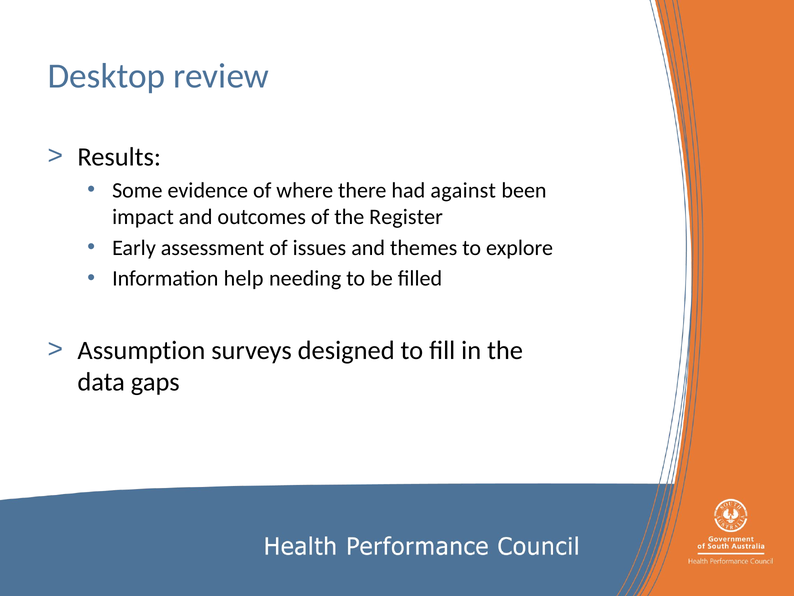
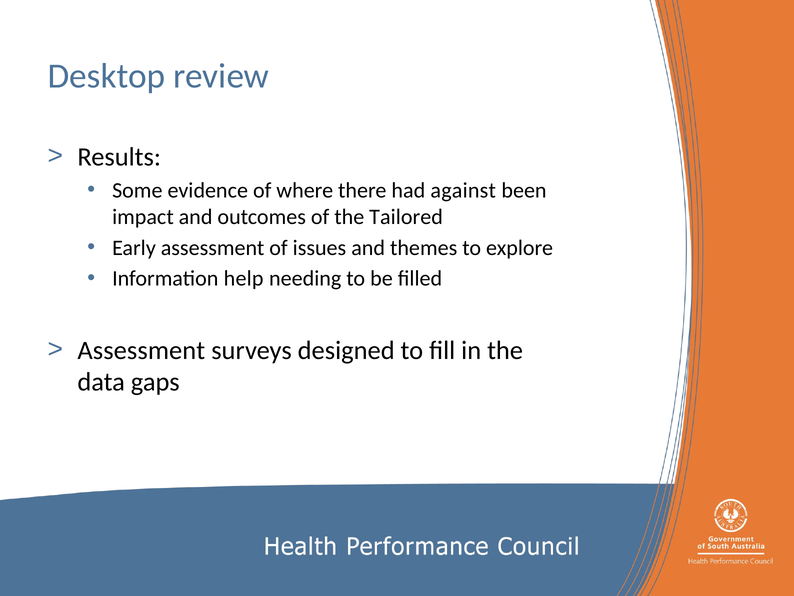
Register: Register -> Tailored
Assumption at (141, 350): Assumption -> Assessment
